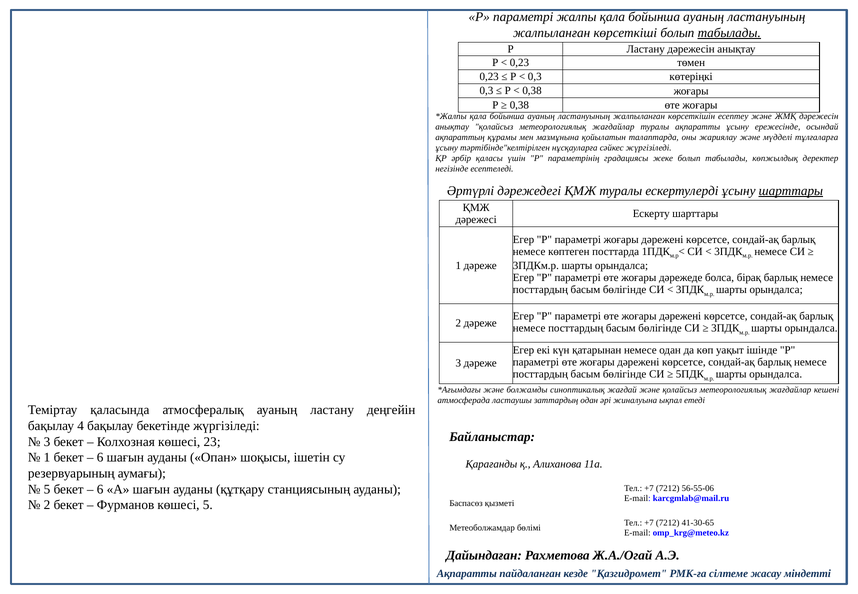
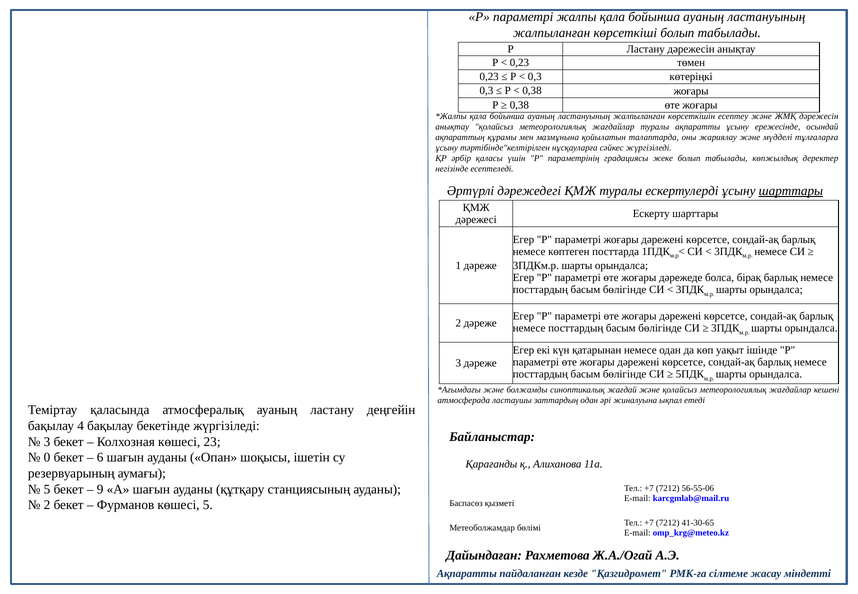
табылады at (729, 33) underline: present -> none
1 at (47, 458): 1 -> 0
6 at (100, 489): 6 -> 9
